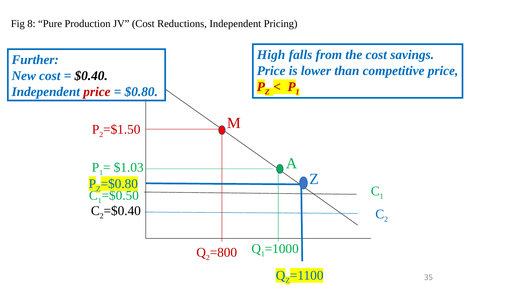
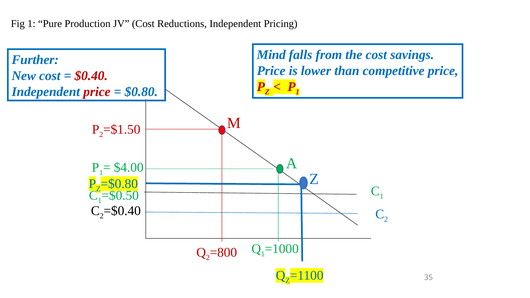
Fig 8: 8 -> 1
High: High -> Mind
$0.40 colour: black -> red
$1.03: $1.03 -> $4.00
